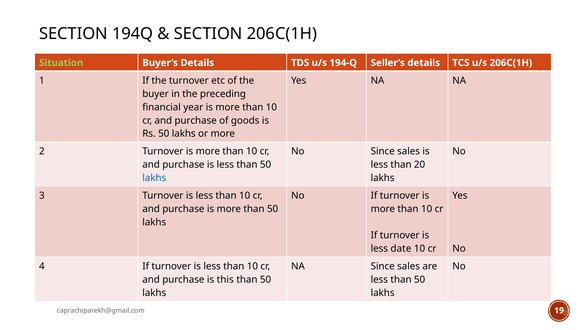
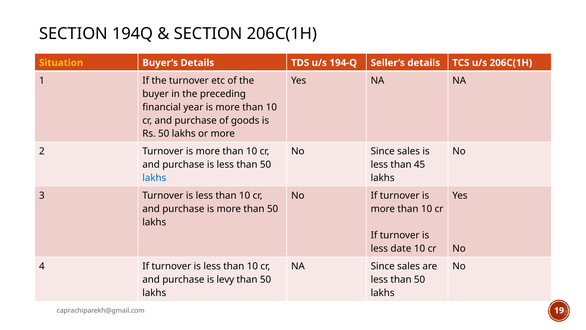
Situation colour: light green -> yellow
20: 20 -> 45
this: this -> levy
